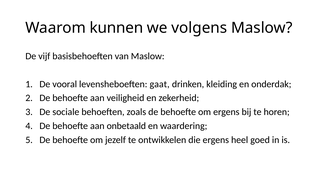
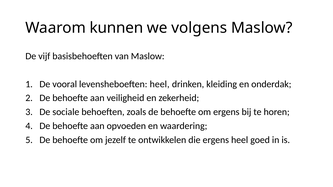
levensheboeften gaat: gaat -> heel
onbetaald: onbetaald -> opvoeden
